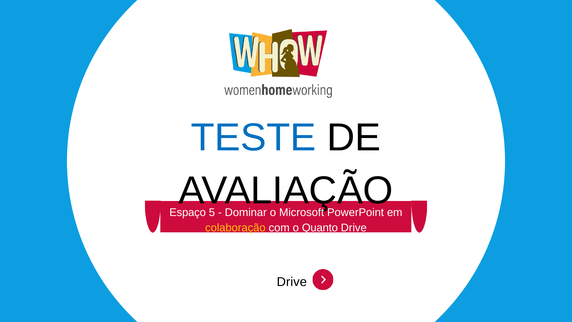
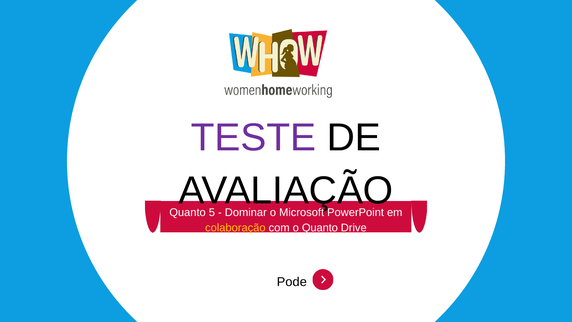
TESTE colour: blue -> purple
Espaço at (188, 212): Espaço -> Quanto
Drive at (292, 282): Drive -> Pode
